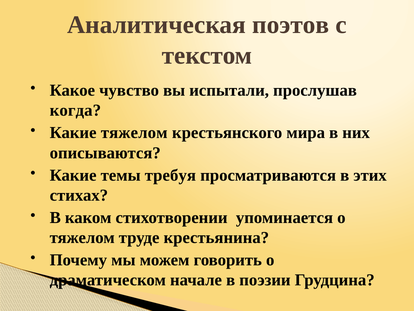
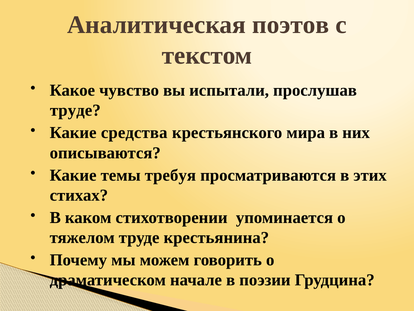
когда at (75, 110): когда -> труде
Какие тяжелом: тяжелом -> средства
